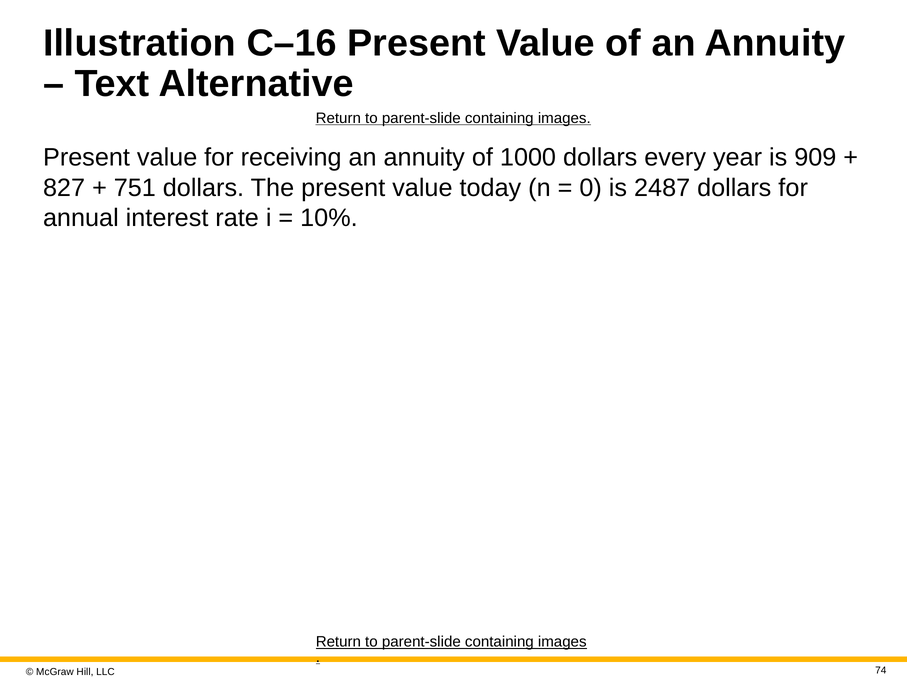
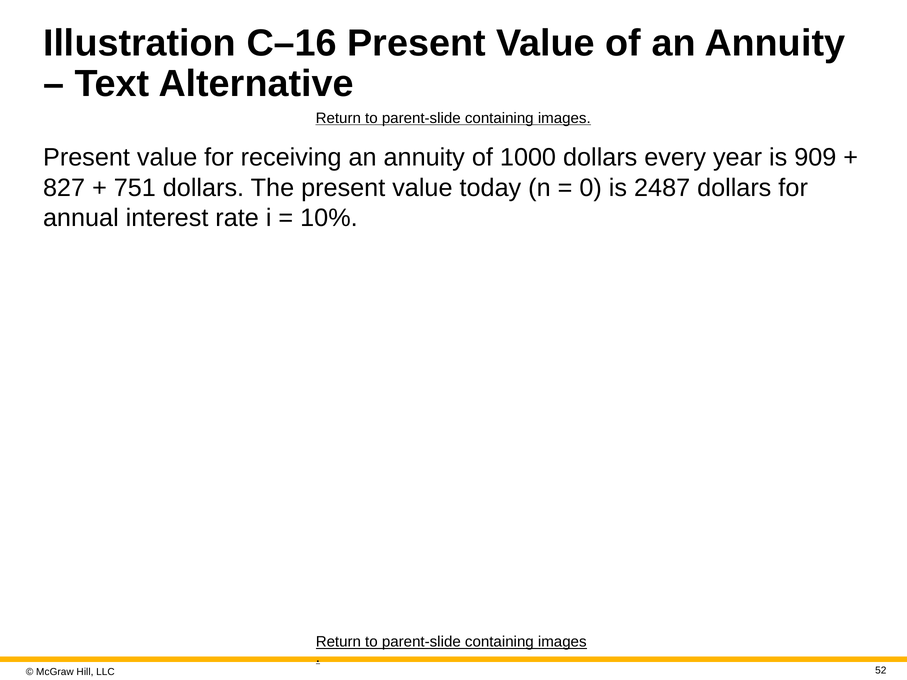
74: 74 -> 52
